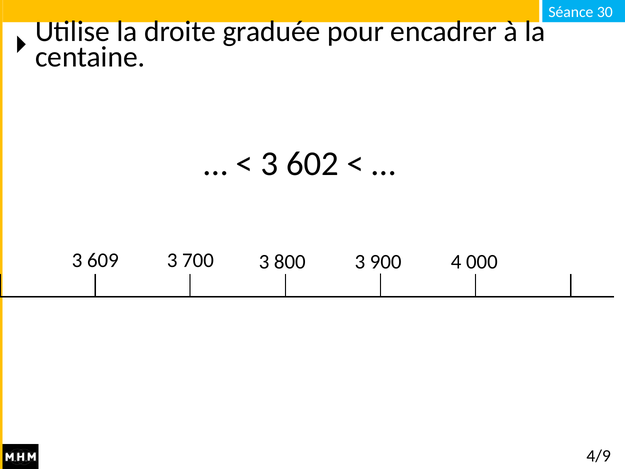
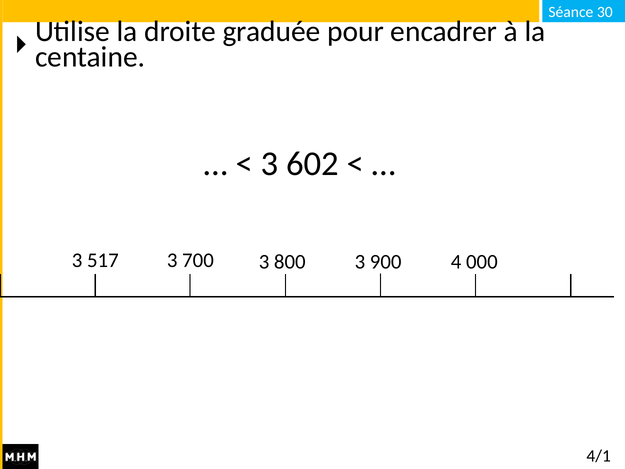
609: 609 -> 517
4/9: 4/9 -> 4/1
